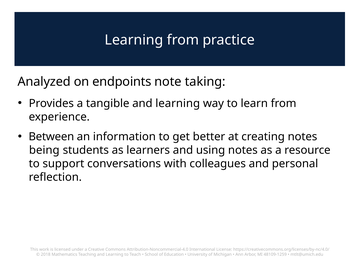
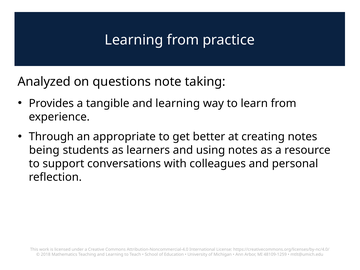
endpoints: endpoints -> questions
Between: Between -> Through
information: information -> appropriate
